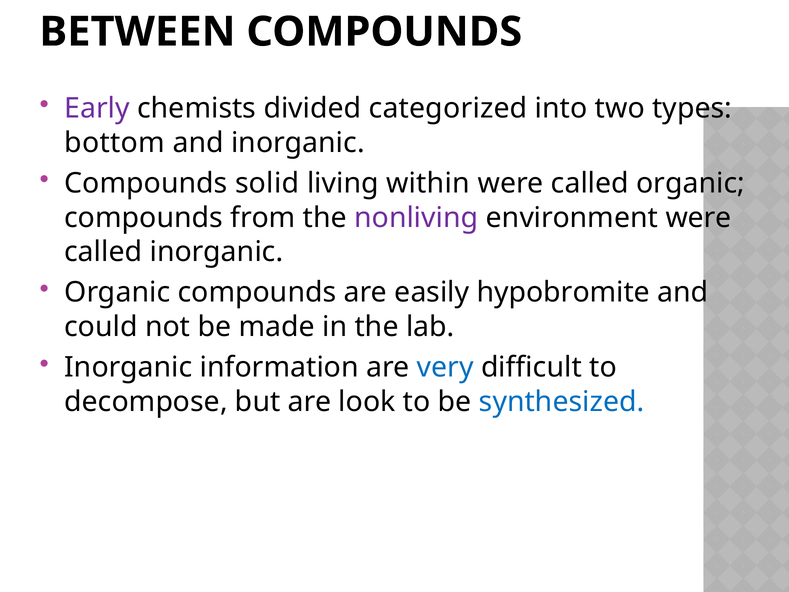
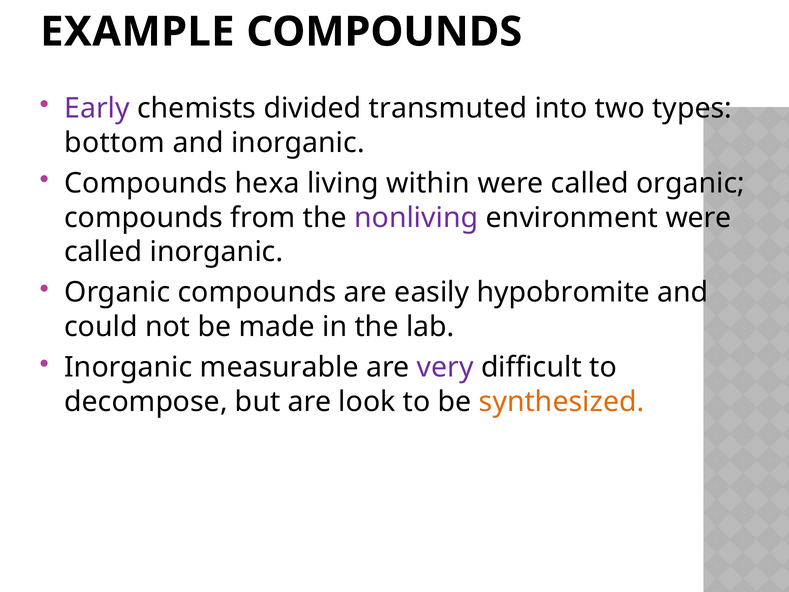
BETWEEN: BETWEEN -> EXAMPLE
categorized: categorized -> transmuted
solid: solid -> hexa
information: information -> measurable
very colour: blue -> purple
synthesized colour: blue -> orange
